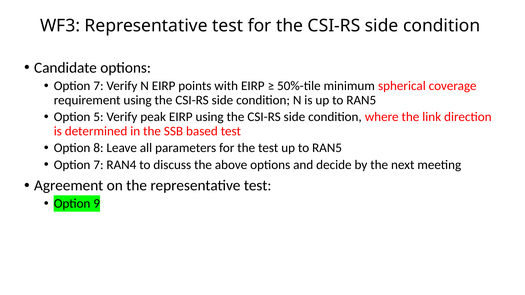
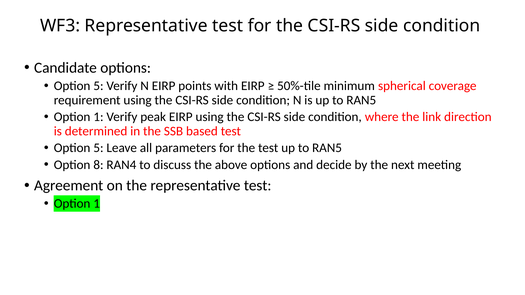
7 at (98, 86): 7 -> 5
5 at (98, 117): 5 -> 1
8 at (98, 148): 8 -> 5
7 at (98, 165): 7 -> 8
9 at (97, 204): 9 -> 1
